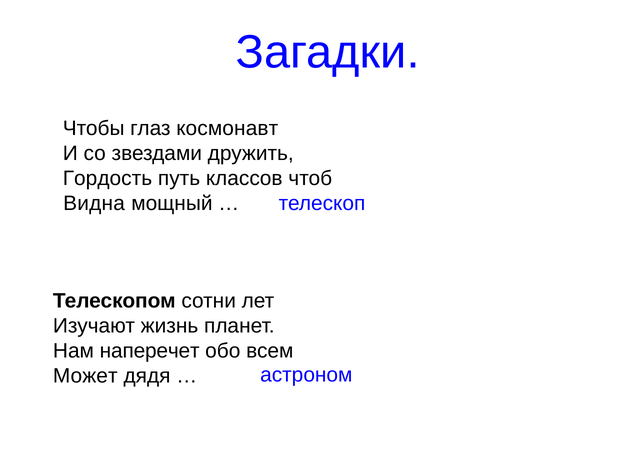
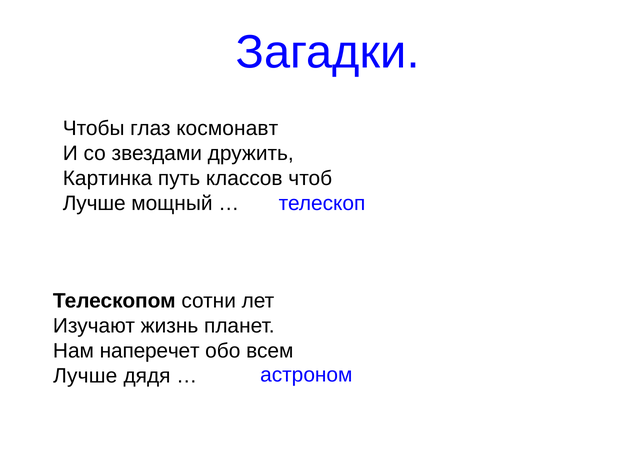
Гордость: Гордость -> Картинка
Видна at (94, 204): Видна -> Лучше
Может at (85, 376): Может -> Лучше
